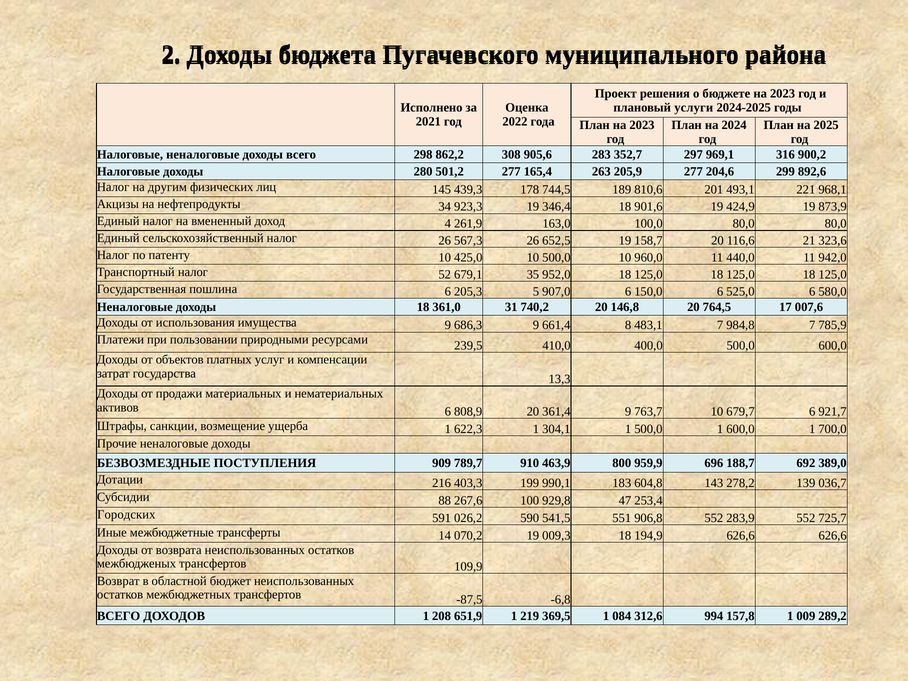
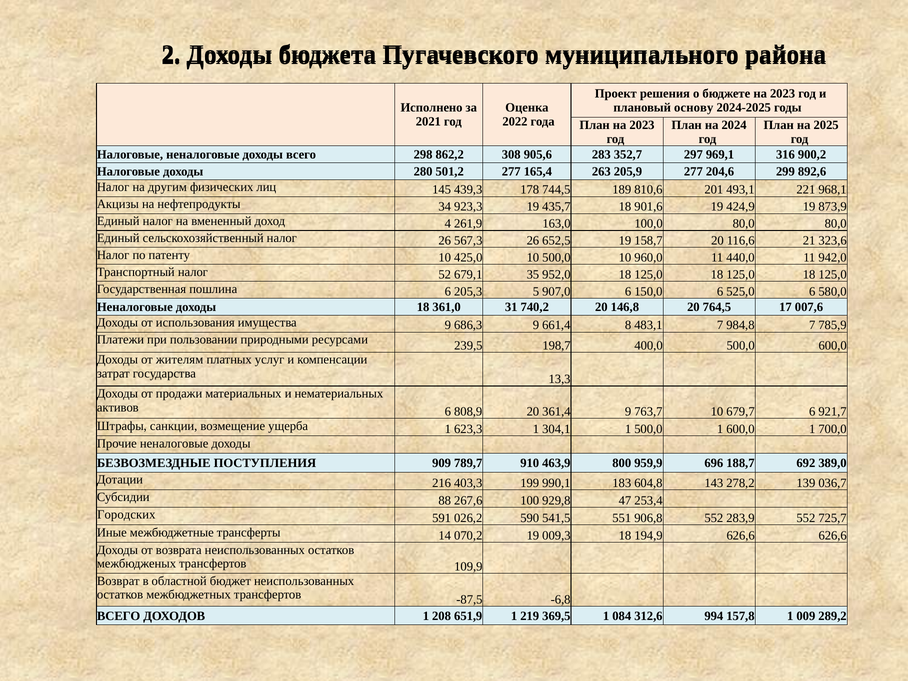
услуги: услуги -> основу
346,4: 346,4 -> 435,7
410,0: 410,0 -> 198,7
объектов: объектов -> жителям
622,3: 622,3 -> 623,3
